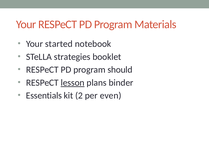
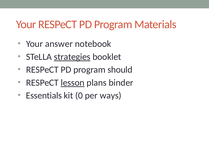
started: started -> answer
strategies underline: none -> present
2: 2 -> 0
even: even -> ways
